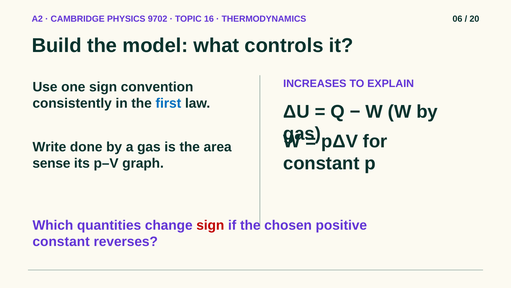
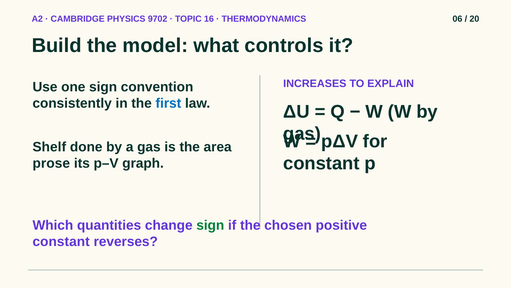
Write: Write -> Shelf
sense: sense -> prose
sign at (210, 225) colour: red -> green
